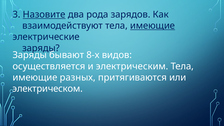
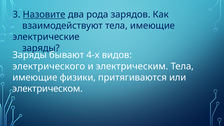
имеющие at (153, 26) underline: present -> none
8-х: 8-х -> 4-х
осуществляется: осуществляется -> электрического
разных: разных -> физики
